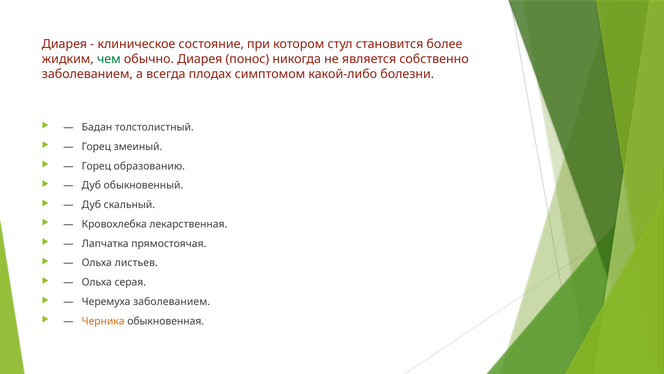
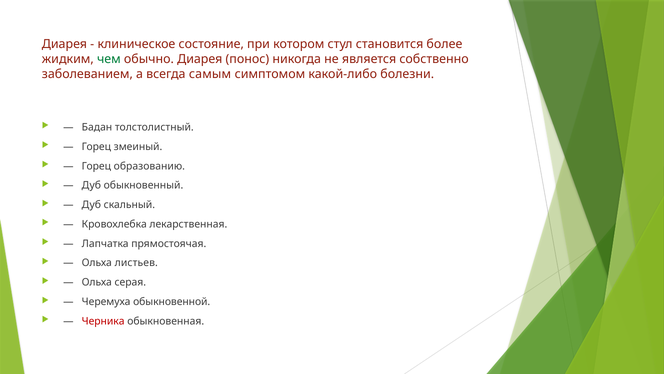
плодах: плодах -> самым
Черемуха заболеванием: заболеванием -> обыкновенной
Черника colour: orange -> red
